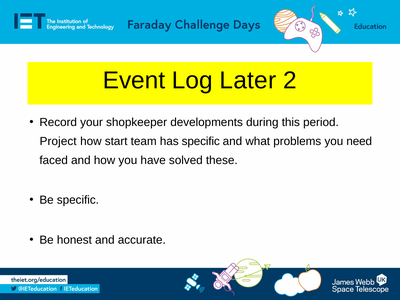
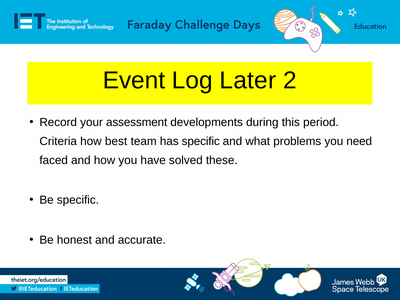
shopkeeper: shopkeeper -> assessment
Project: Project -> Criteria
start: start -> best
